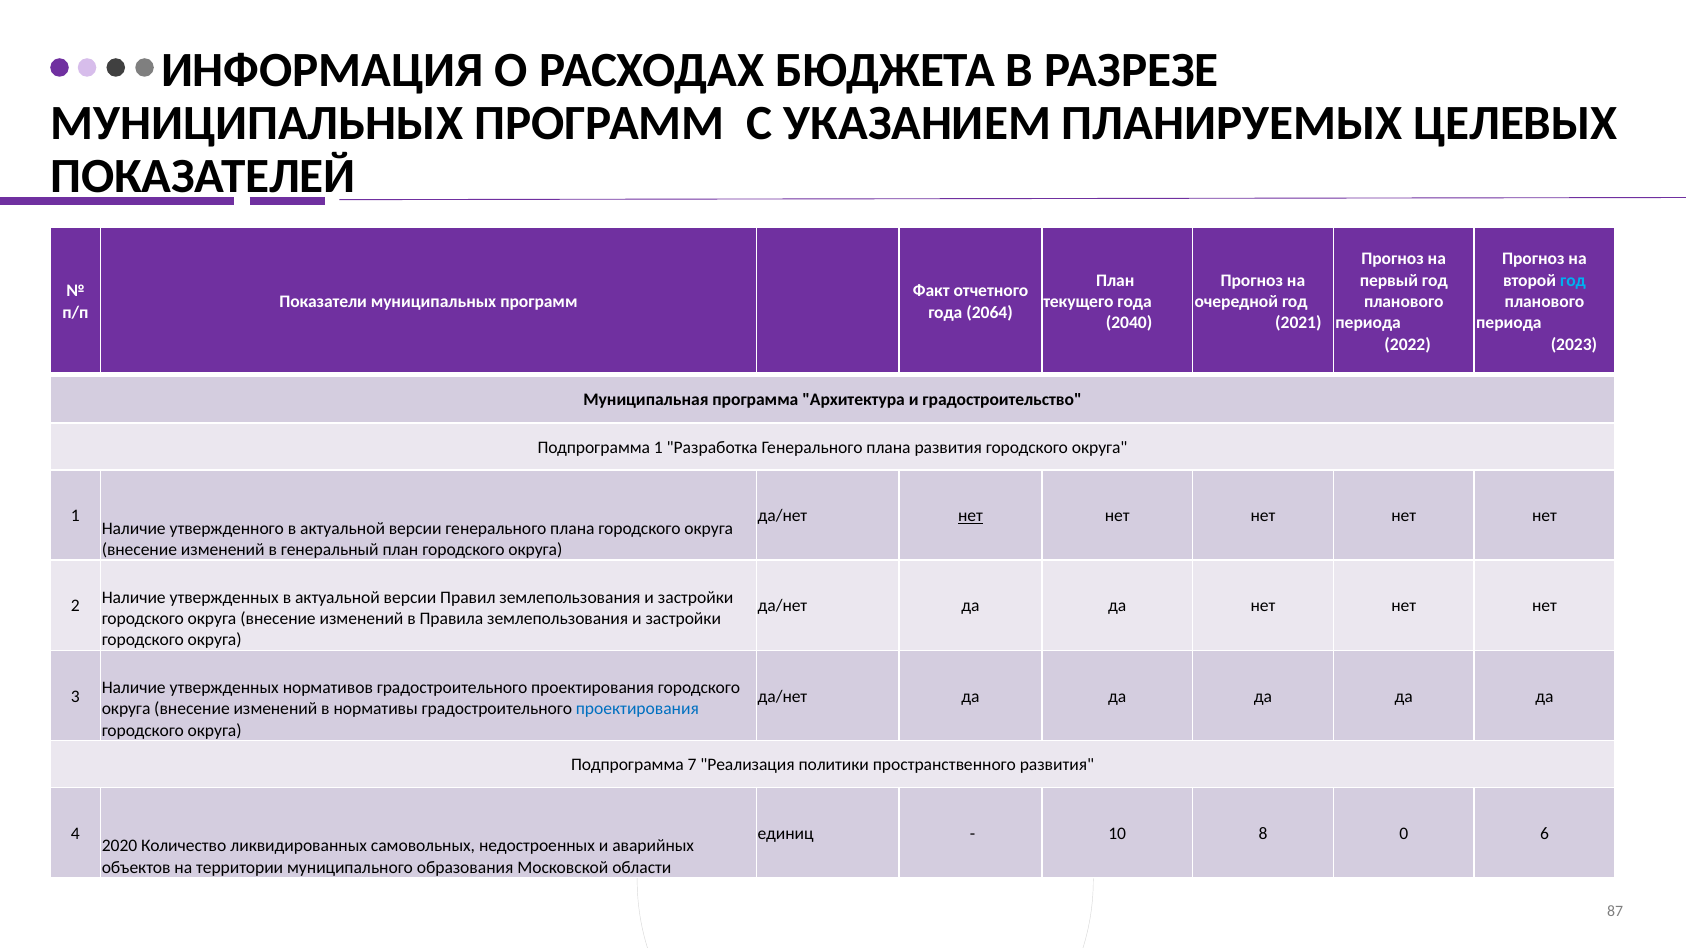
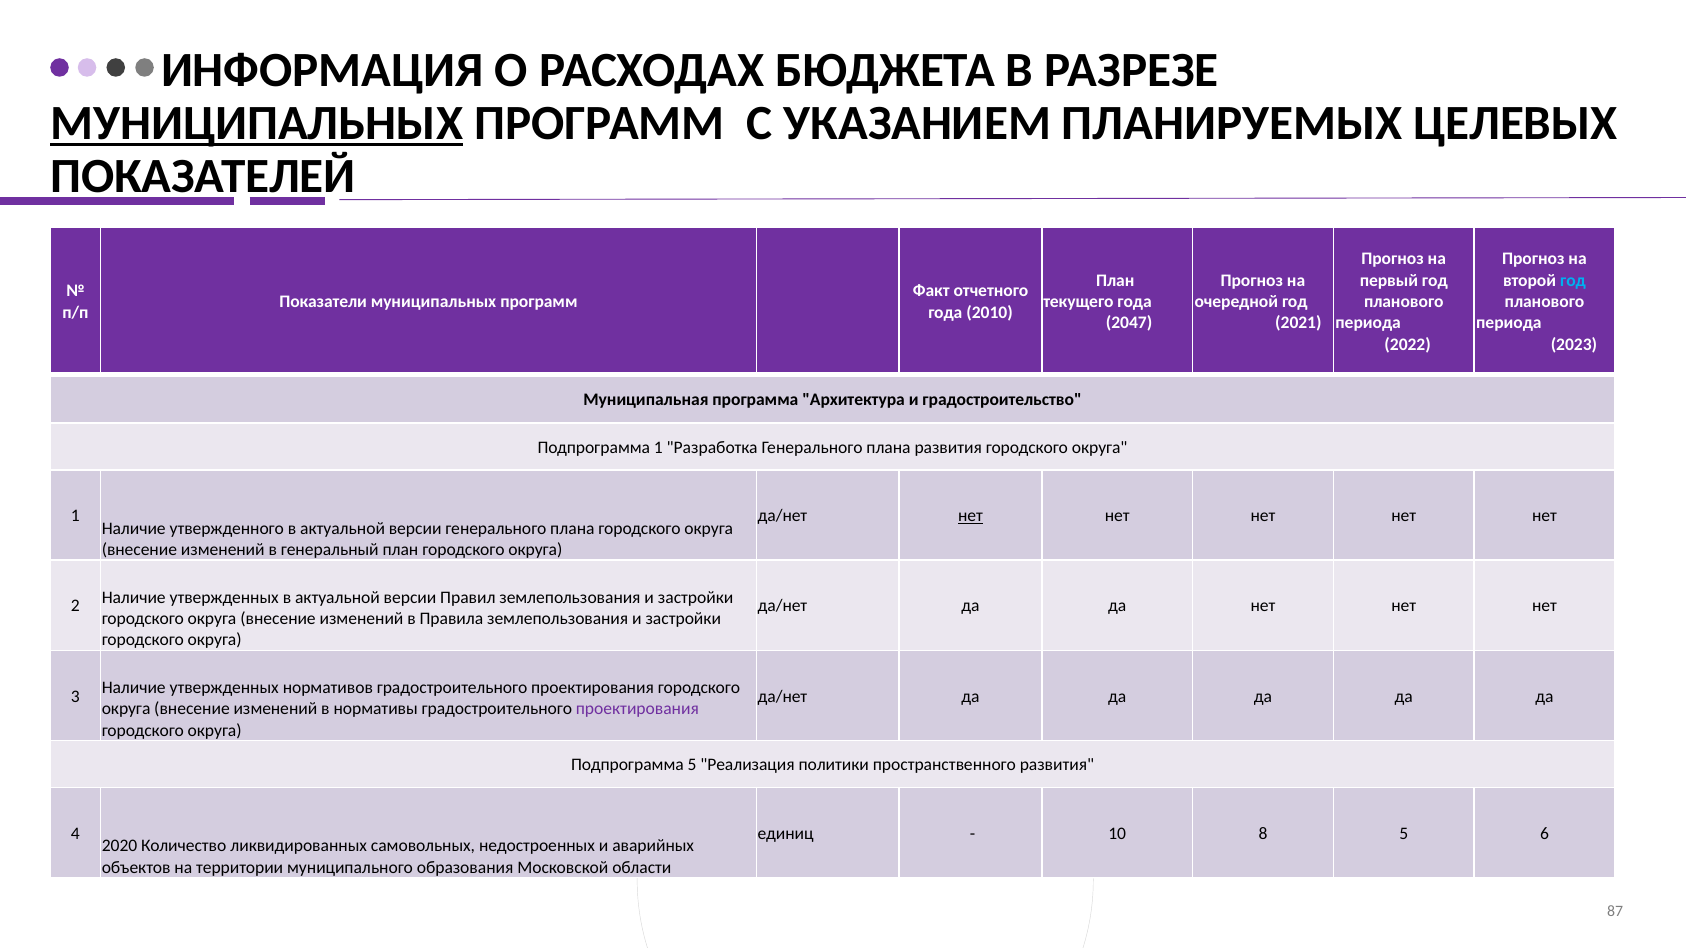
МУНИЦИПАЛЬНЫХ at (257, 124) underline: none -> present
2064: 2064 -> 2010
2040: 2040 -> 2047
проектирования at (637, 709) colour: blue -> purple
Подпрограмма 7: 7 -> 5
8 0: 0 -> 5
